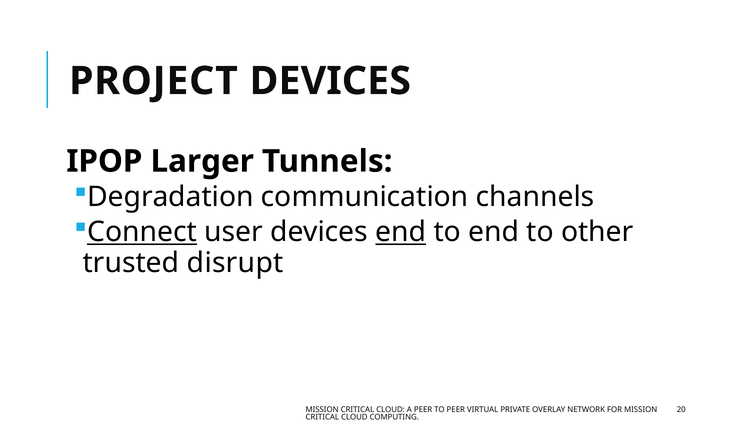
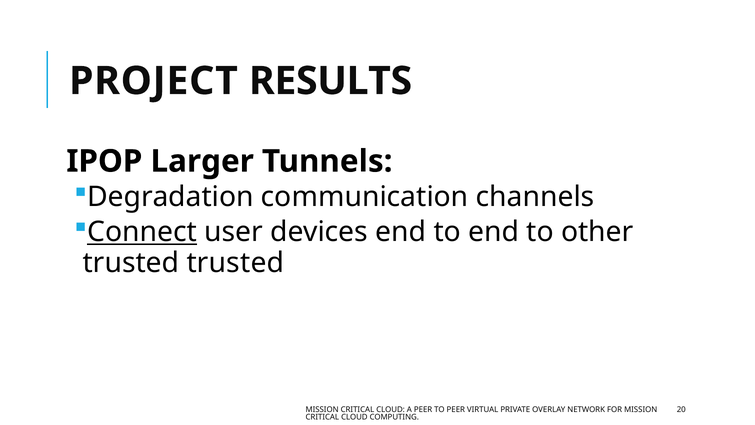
PROJECT DEVICES: DEVICES -> RESULTS
end at (401, 232) underline: present -> none
trusted disrupt: disrupt -> trusted
